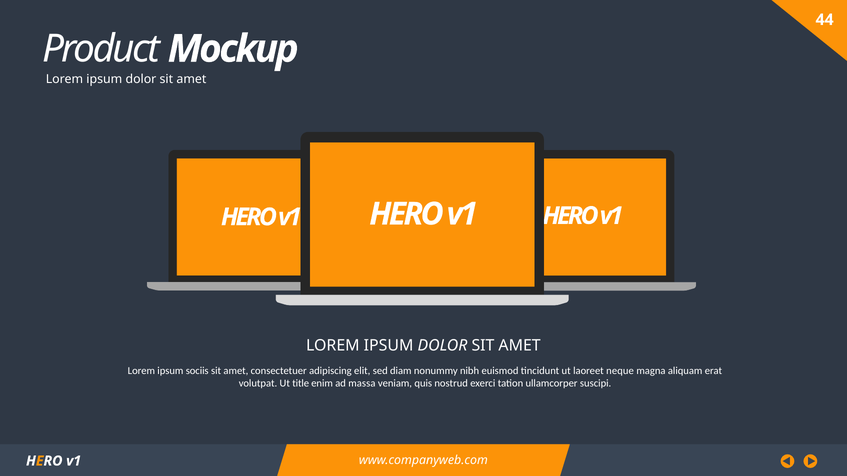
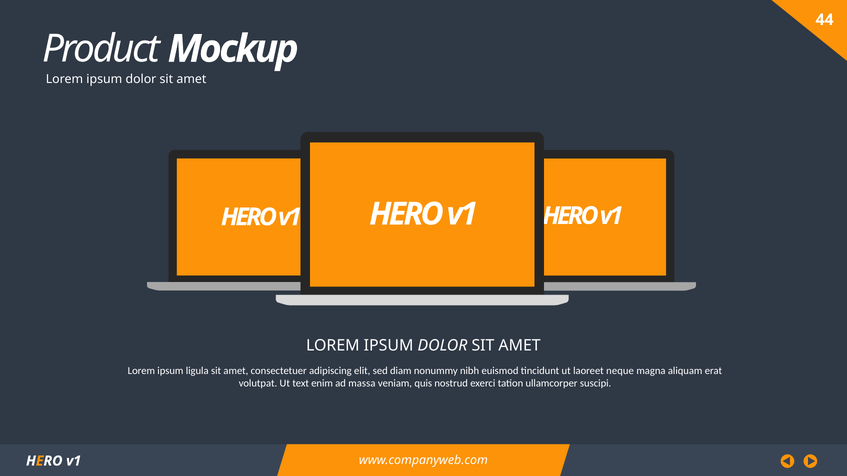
sociis: sociis -> ligula
title: title -> text
